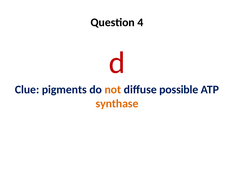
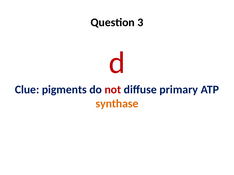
4: 4 -> 3
not colour: orange -> red
possible: possible -> primary
